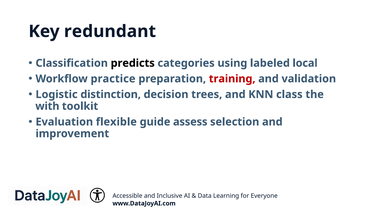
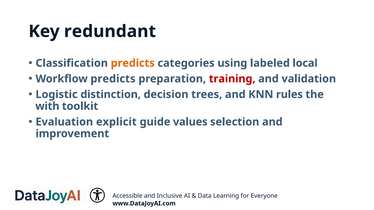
predicts at (133, 63) colour: black -> orange
Workflow practice: practice -> predicts
class: class -> rules
flexible: flexible -> explicit
assess: assess -> values
